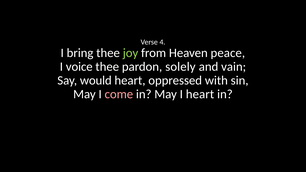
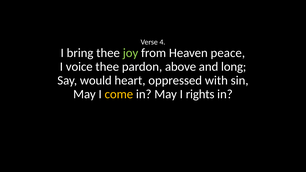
solely: solely -> above
vain: vain -> long
come colour: pink -> yellow
I heart: heart -> rights
